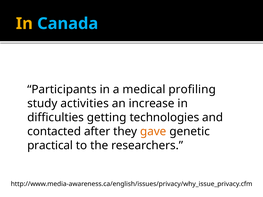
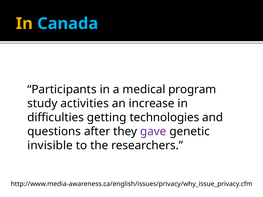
profiling: profiling -> program
contacted: contacted -> questions
gave colour: orange -> purple
practical: practical -> invisible
